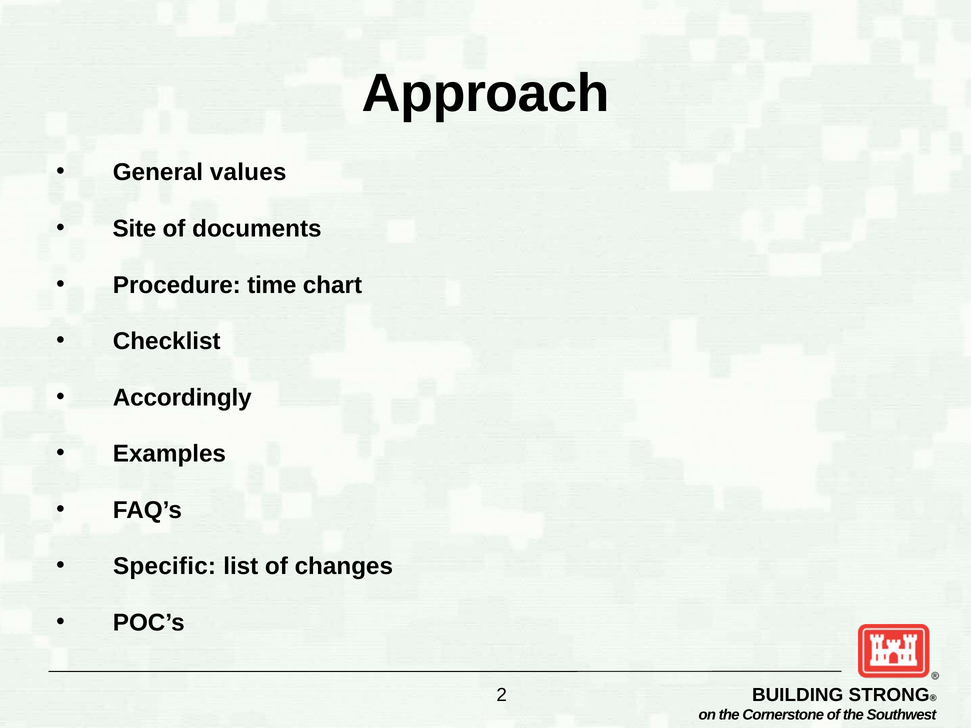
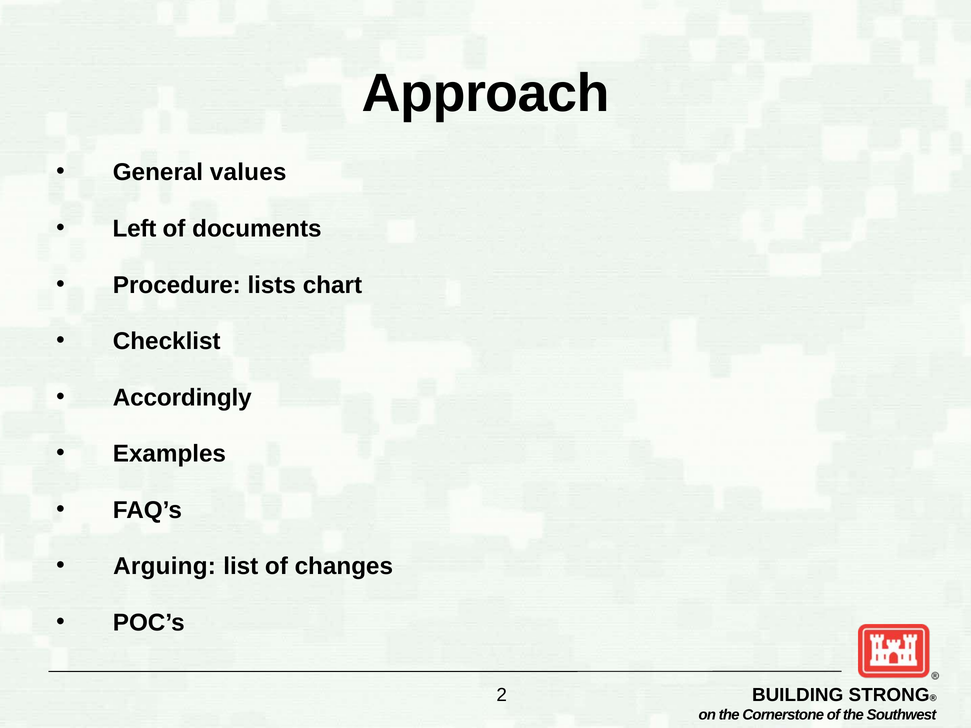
Site: Site -> Left
time: time -> lists
Specific: Specific -> Arguing
